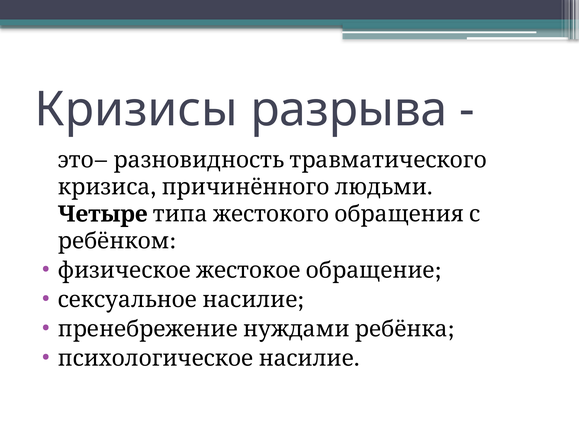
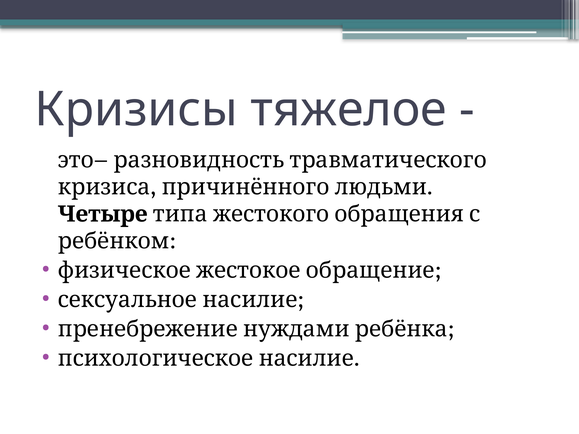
разрыва: разрыва -> тяжелое
